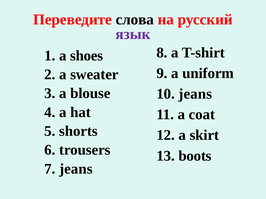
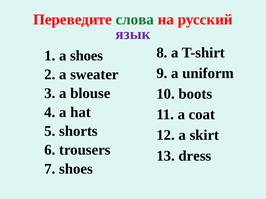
слова colour: black -> green
10 jeans: jeans -> boots
boots: boots -> dress
jeans at (76, 169): jeans -> shoes
